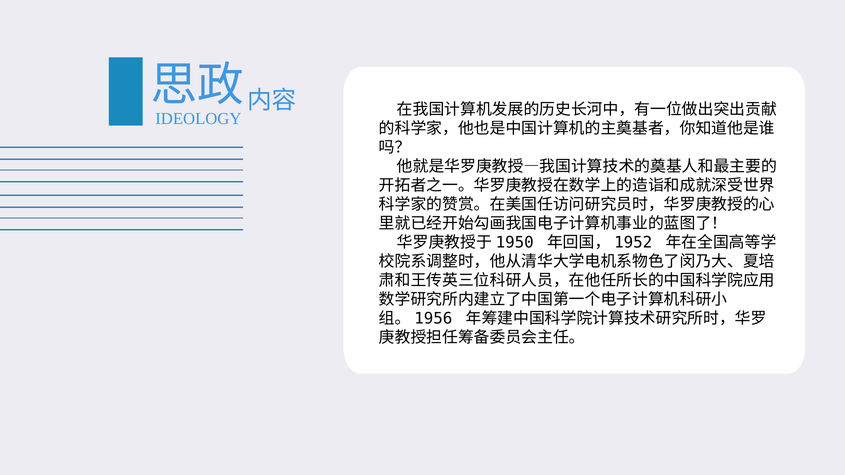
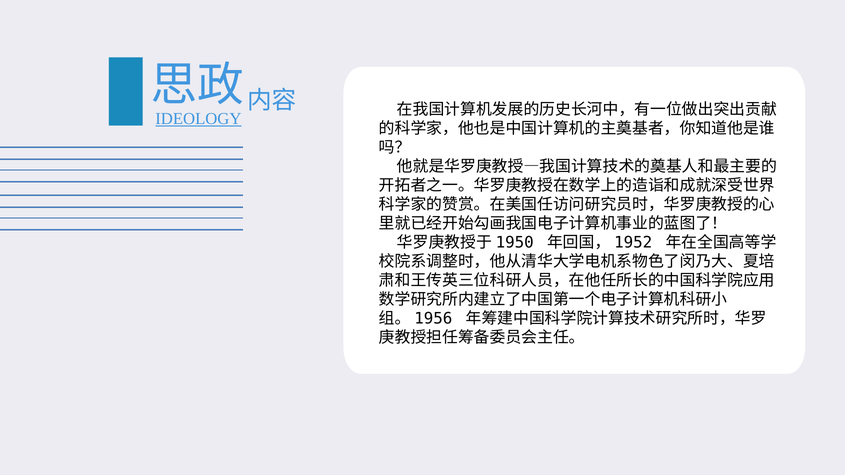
IDEOLOGY underline: none -> present
